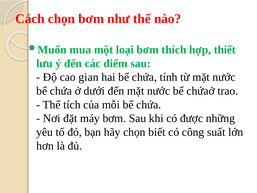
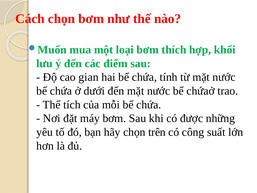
thiết: thiết -> khối
biết: biết -> trên
